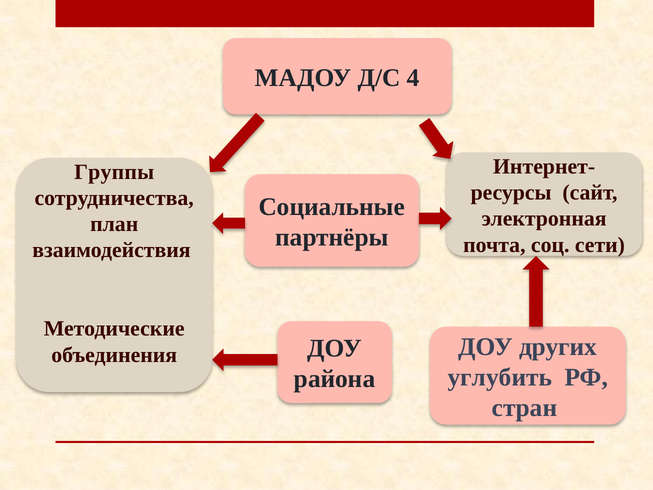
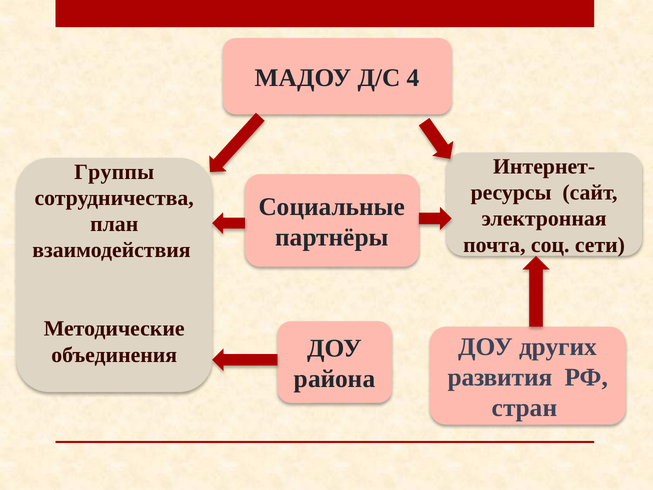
углубить: углубить -> развития
